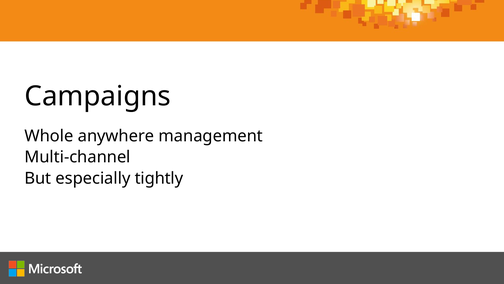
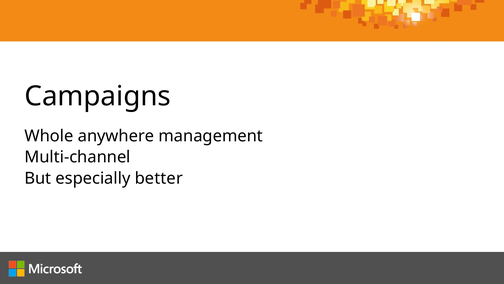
tightly: tightly -> better
